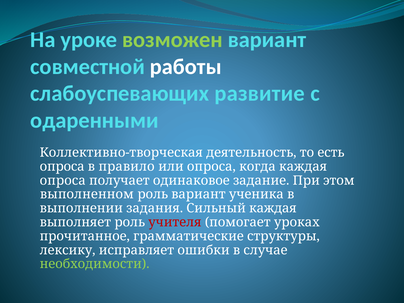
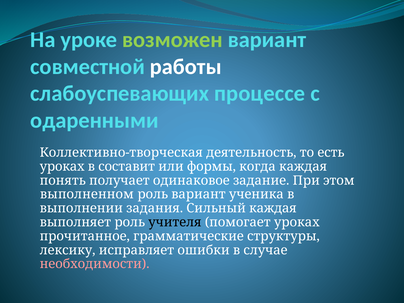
развитие: развитие -> процессе
опроса at (62, 167): опроса -> уроках
правило: правило -> составит
или опроса: опроса -> формы
опроса at (63, 180): опроса -> понять
учителя colour: red -> black
необходимости colour: light green -> pink
